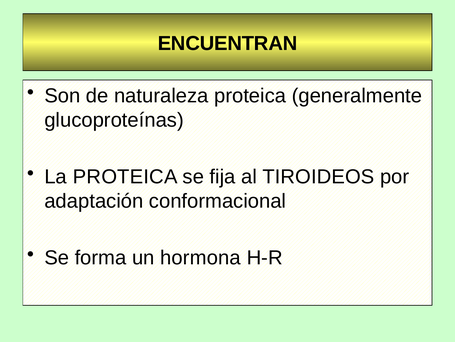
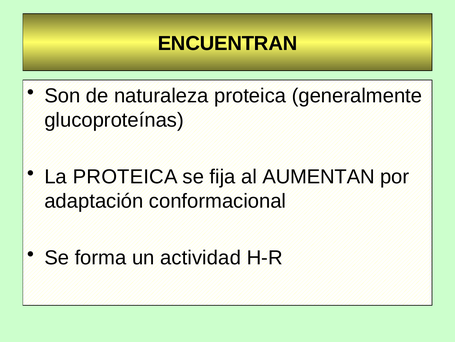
TIROIDEOS: TIROIDEOS -> AUMENTAN
hormona: hormona -> actividad
